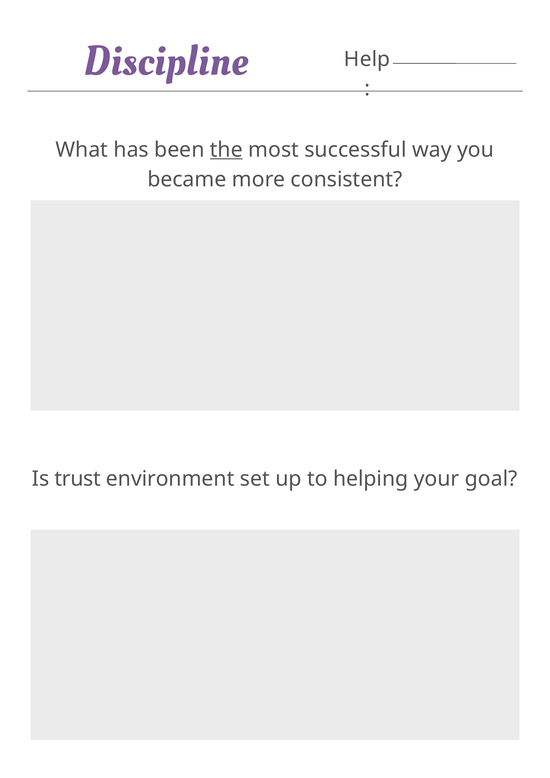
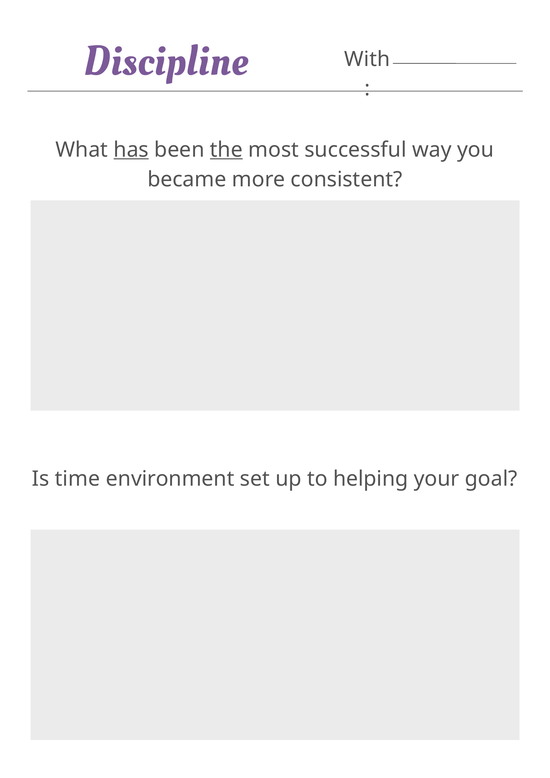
Help: Help -> With
has underline: none -> present
trust: trust -> time
